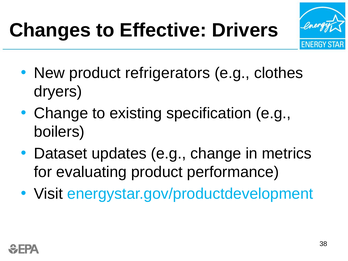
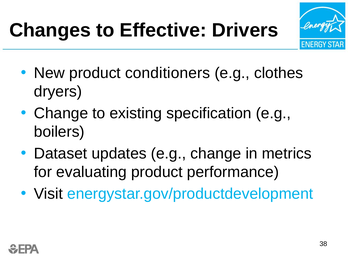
refrigerators: refrigerators -> conditioners
